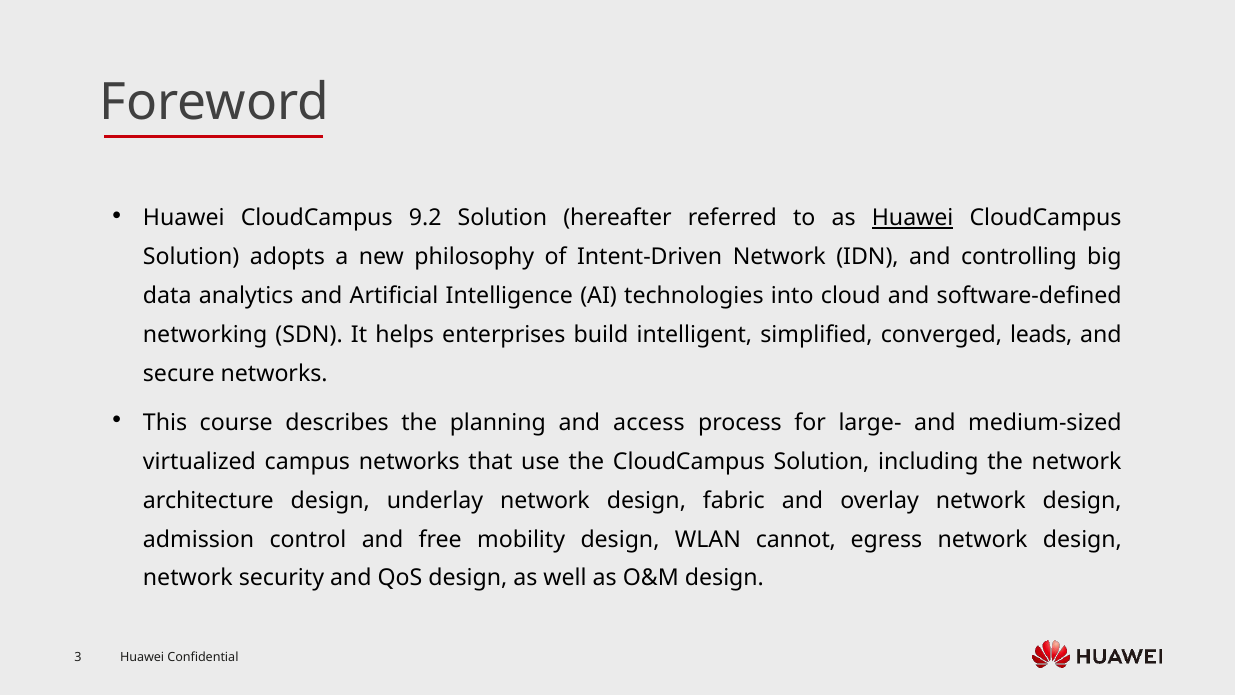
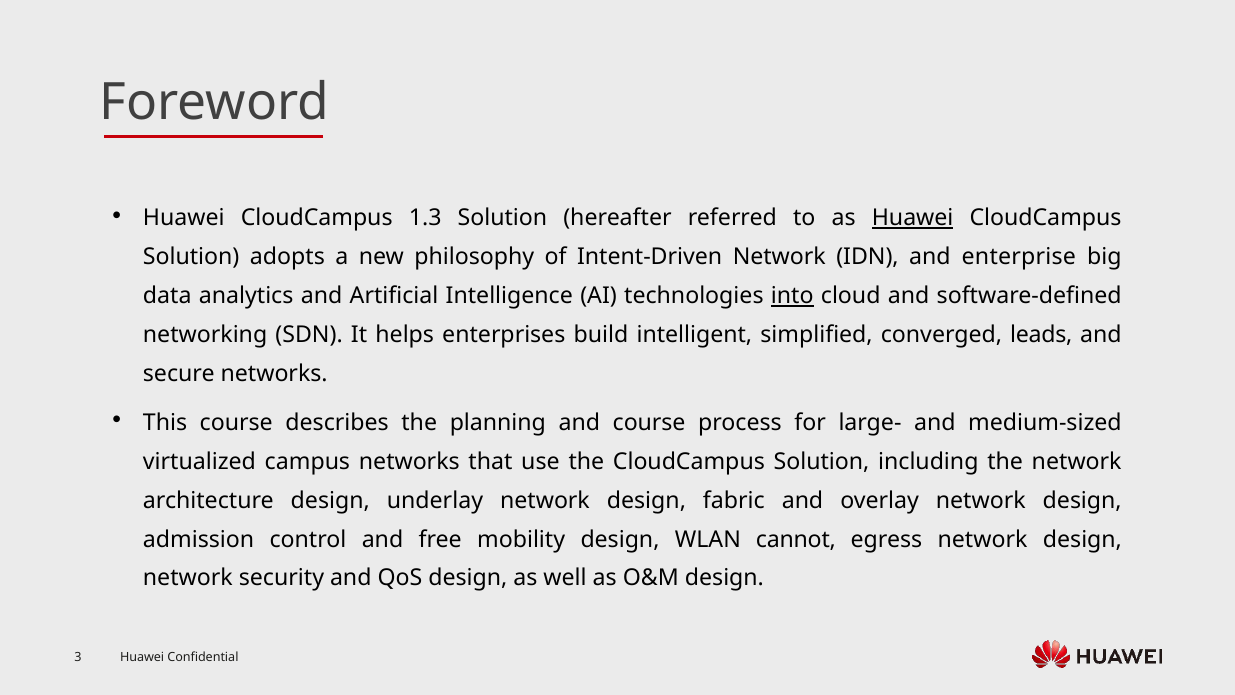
9.2: 9.2 -> 1.3
controlling: controlling -> enterprise
into underline: none -> present
and access: access -> course
